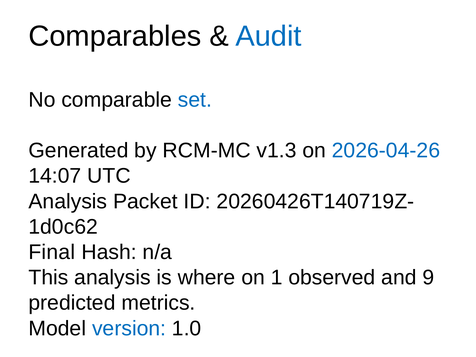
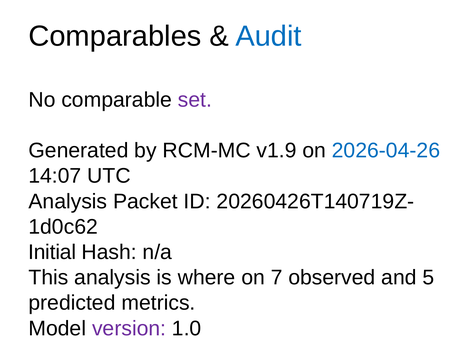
set colour: blue -> purple
v1.3: v1.3 -> v1.9
Final: Final -> Initial
1: 1 -> 7
9: 9 -> 5
version colour: blue -> purple
